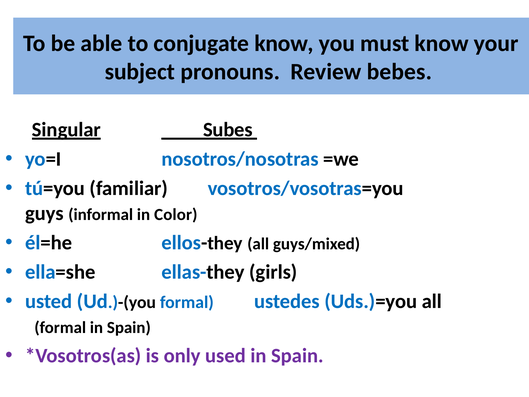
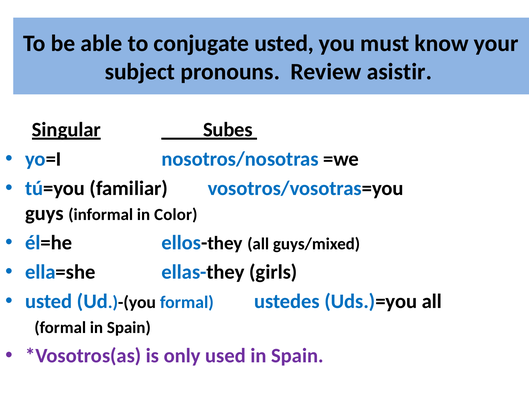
conjugate know: know -> usted
bebes: bebes -> asistir
